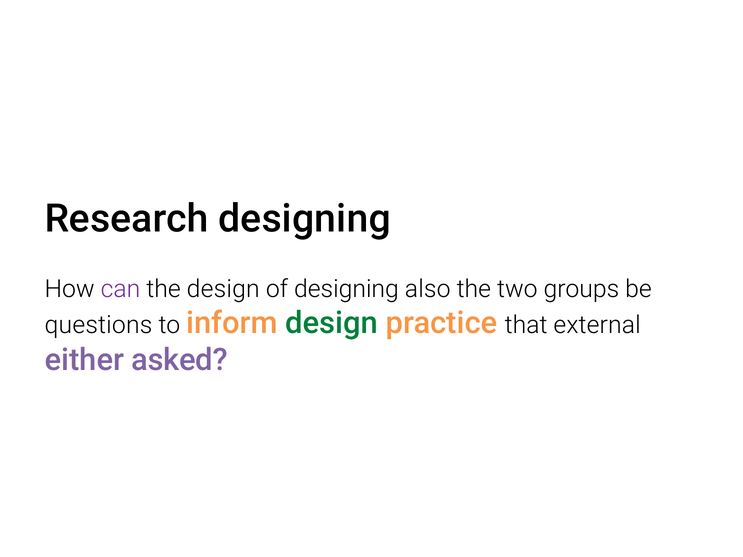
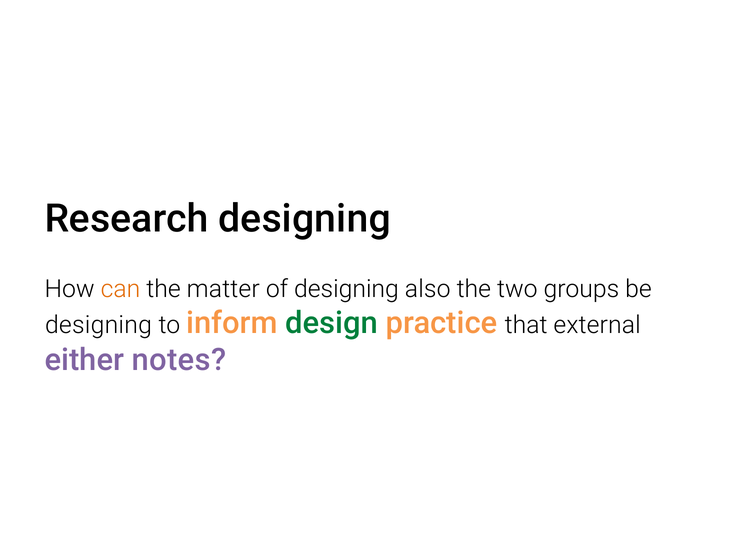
can colour: purple -> orange
the design: design -> matter
questions at (98, 325): questions -> designing
asked: asked -> notes
